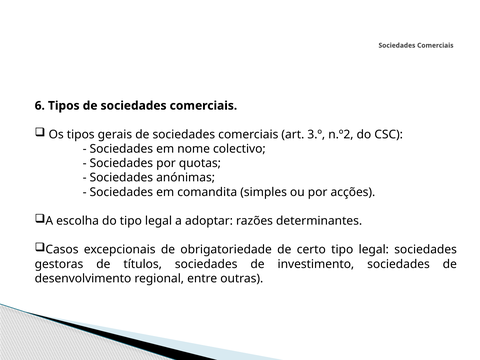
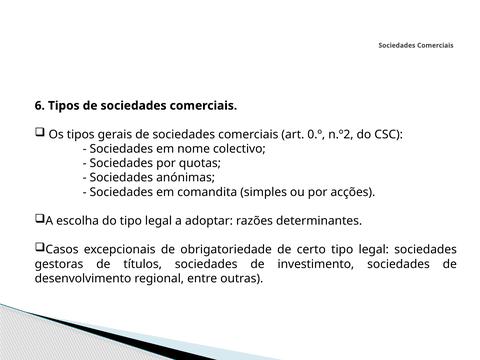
3.º: 3.º -> 0.º
